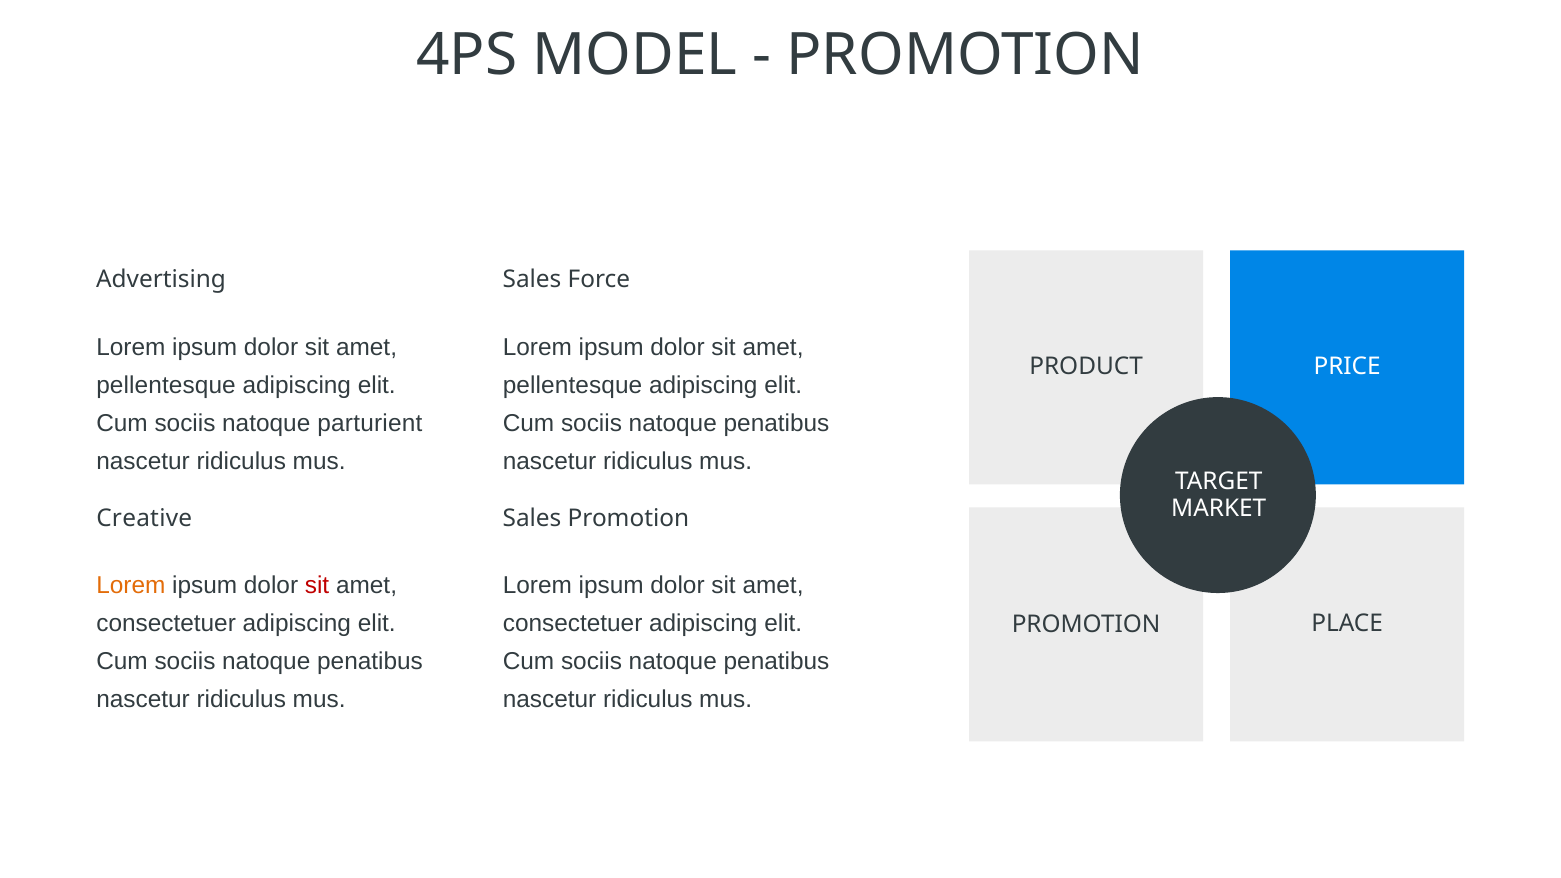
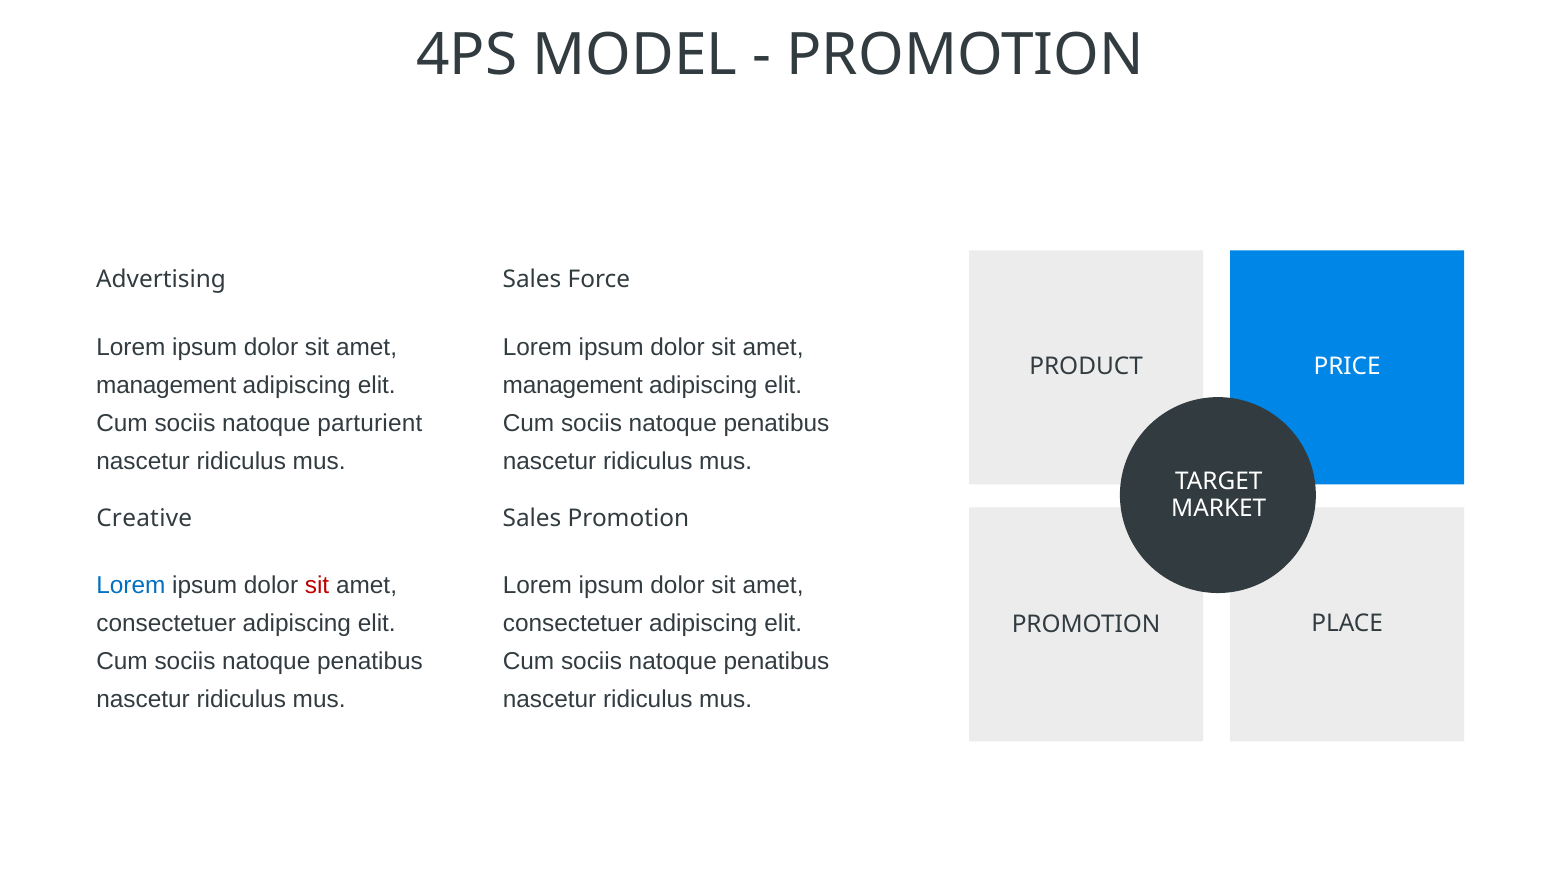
pellentesque at (166, 386): pellentesque -> management
pellentesque at (573, 386): pellentesque -> management
Lorem at (131, 586) colour: orange -> blue
